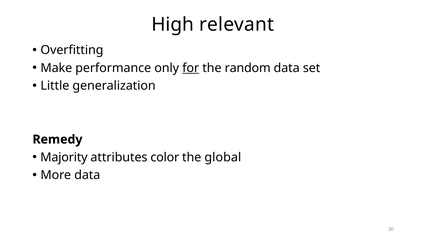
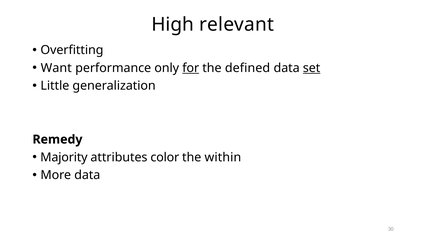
Make: Make -> Want
random: random -> defined
set underline: none -> present
global: global -> within
